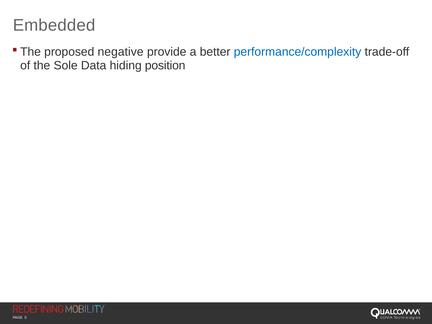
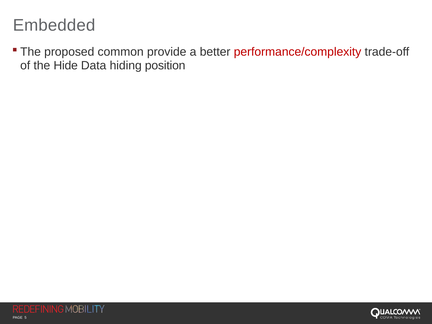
negative: negative -> common
performance/complexity colour: blue -> red
Sole: Sole -> Hide
